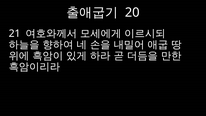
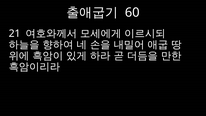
20: 20 -> 60
